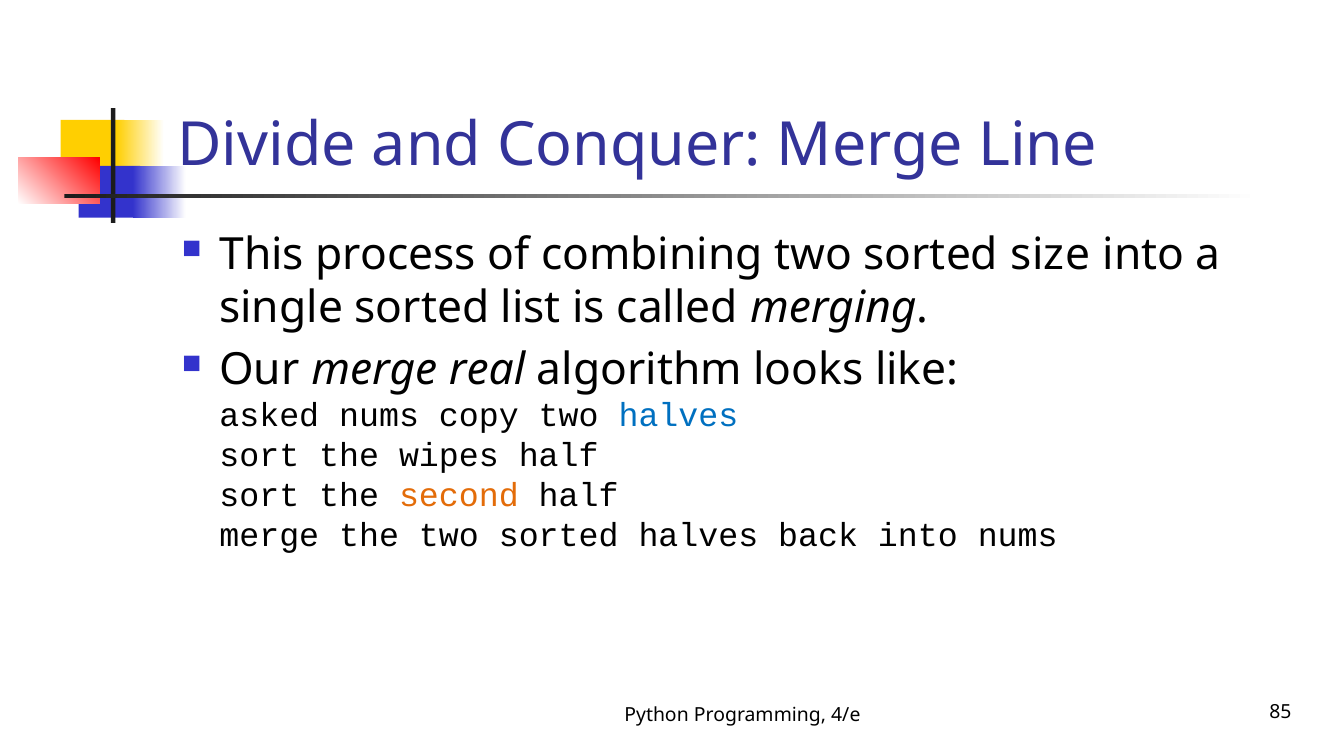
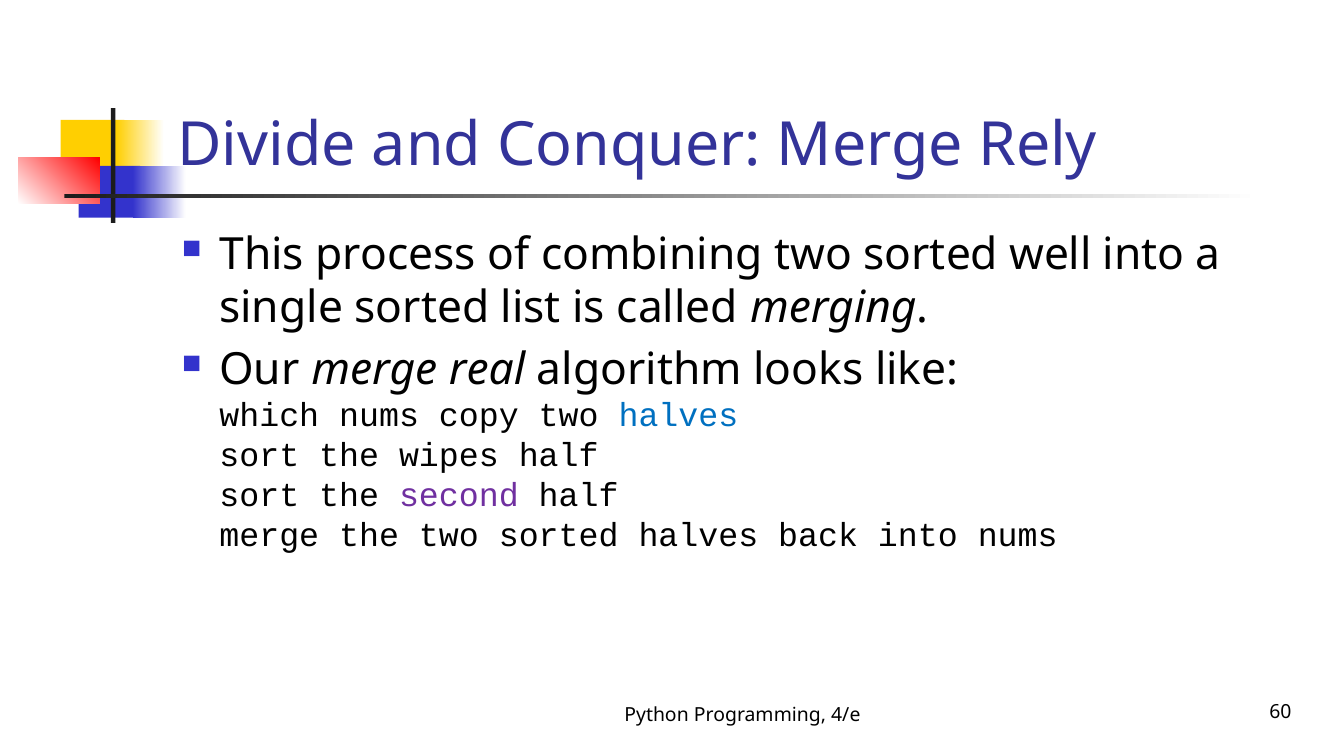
Line: Line -> Rely
size: size -> well
asked: asked -> which
second colour: orange -> purple
85: 85 -> 60
